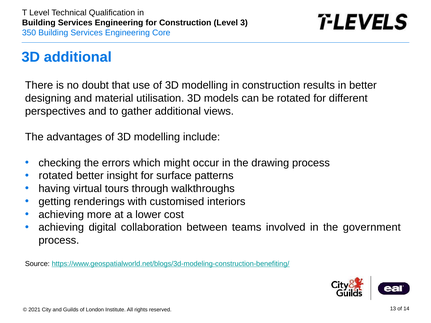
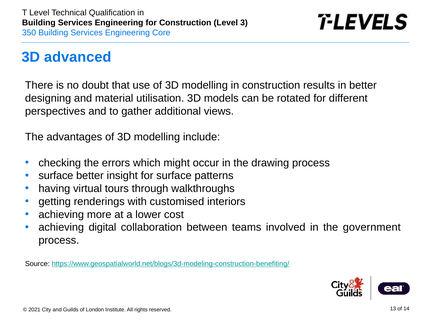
3D additional: additional -> advanced
rotated at (56, 176): rotated -> surface
